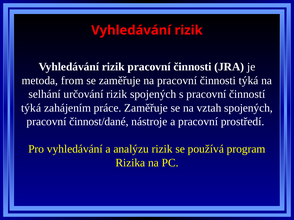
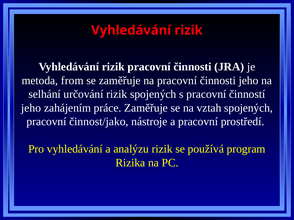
činnosti týká: týká -> jeho
týká at (31, 108): týká -> jeho
činnost/dané: činnost/dané -> činnost/jako
